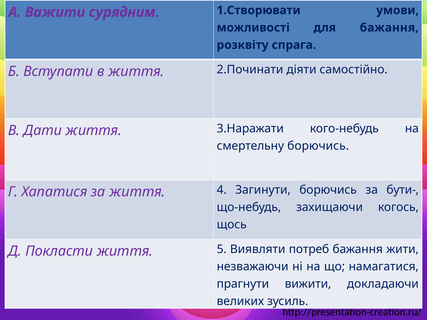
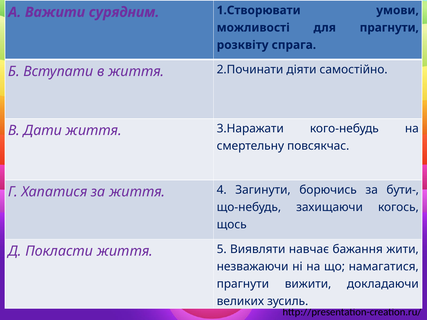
для бажання: бажання -> прагнути
смертельну борючись: борючись -> повсякчас
потреб: потреб -> навчає
